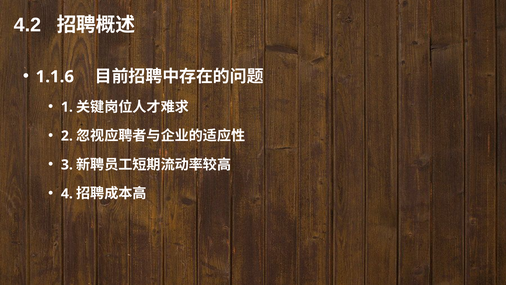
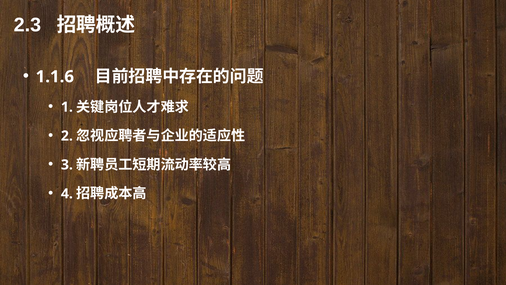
4.2: 4.2 -> 2.3
